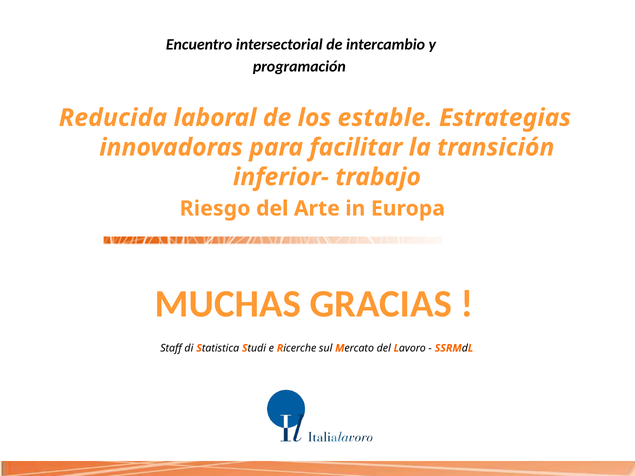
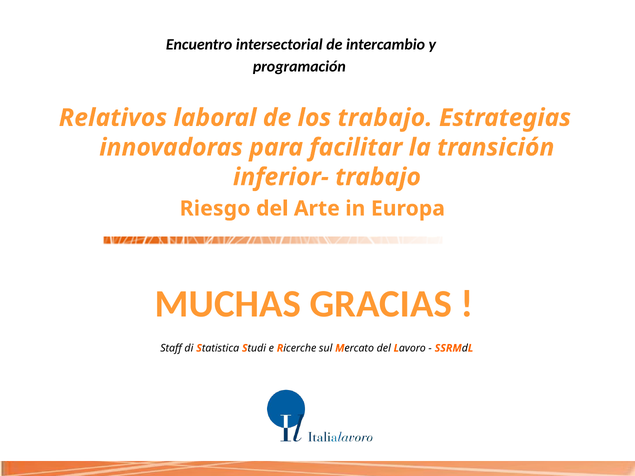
Reducida: Reducida -> Relativos
los estable: estable -> trabajo
